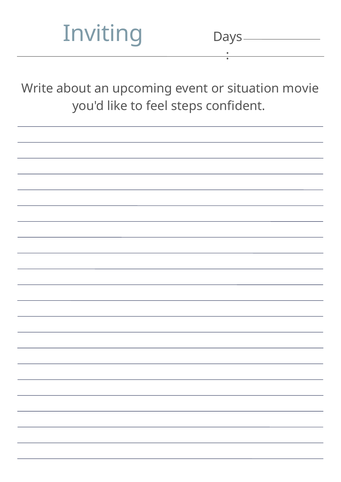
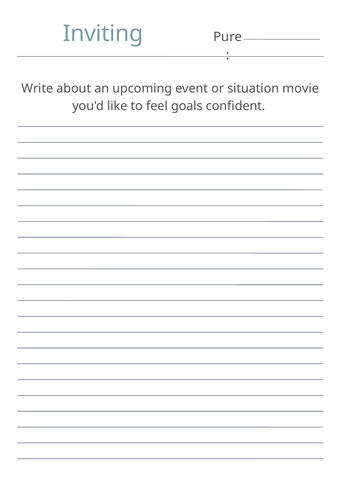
Days: Days -> Pure
steps: steps -> goals
